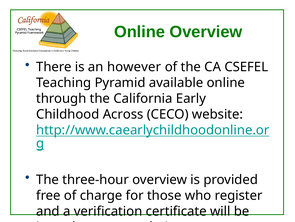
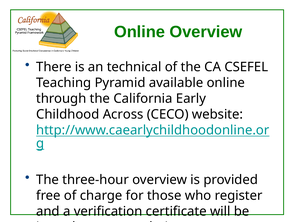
however: however -> technical
